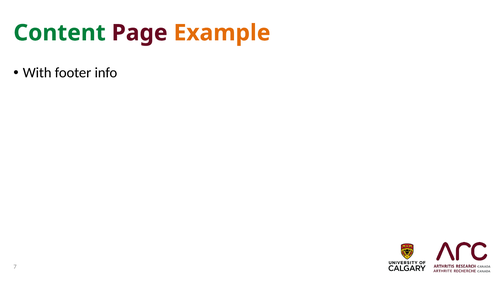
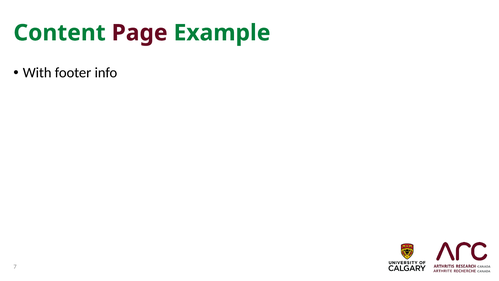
Example colour: orange -> green
